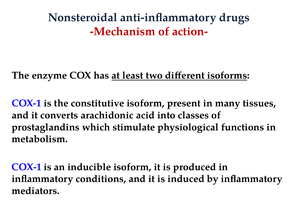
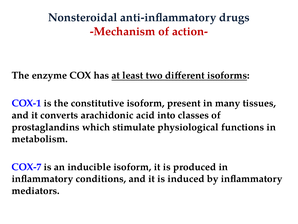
COX-1 at (27, 167): COX-1 -> COX-7
